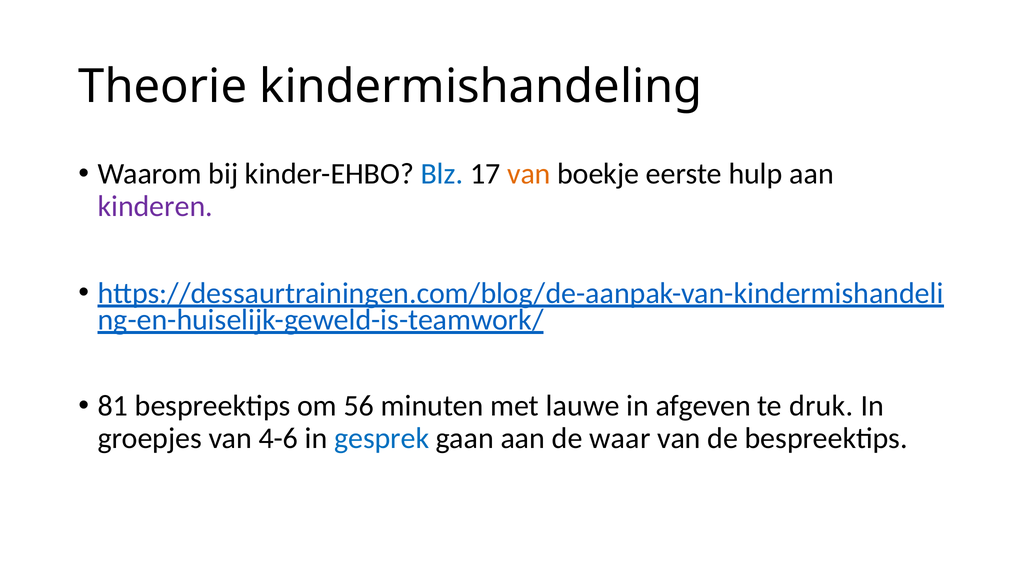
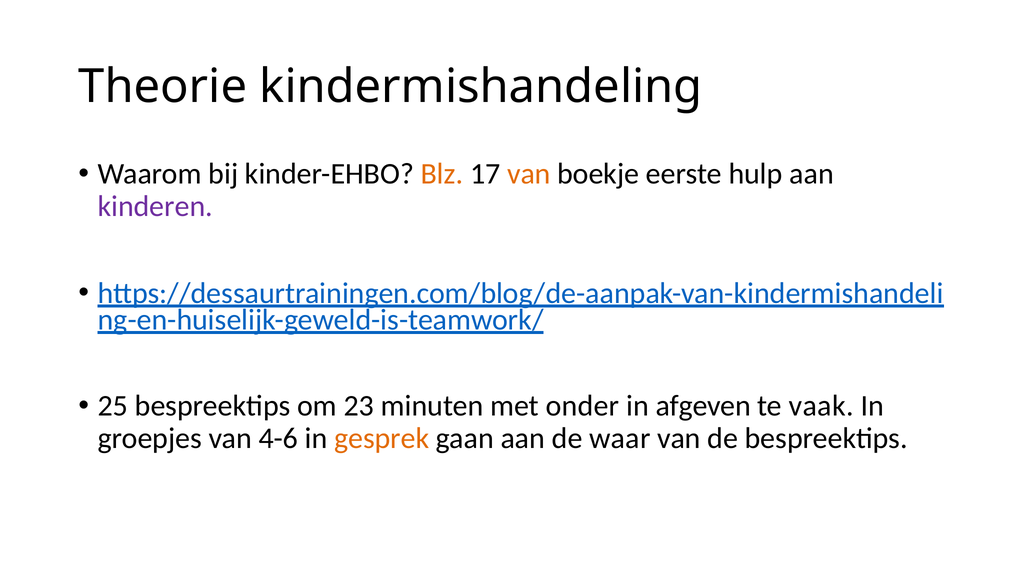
Blz colour: blue -> orange
81: 81 -> 25
56: 56 -> 23
lauwe: lauwe -> onder
druk: druk -> vaak
gesprek colour: blue -> orange
